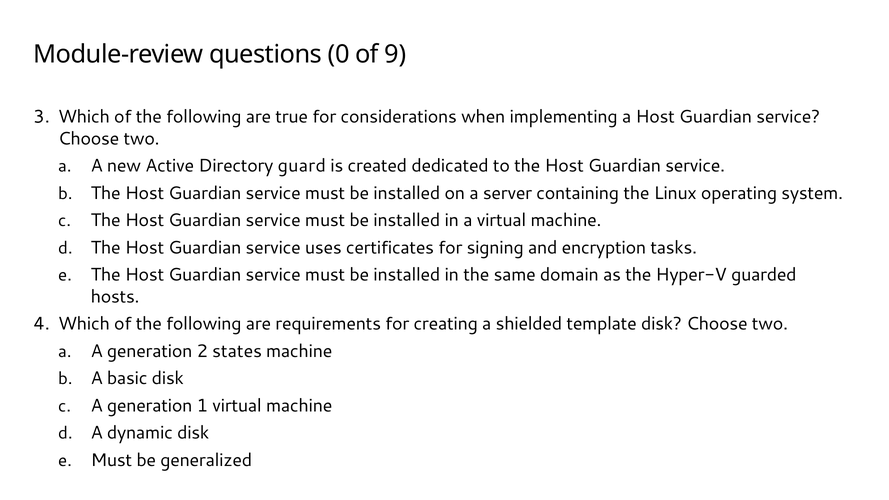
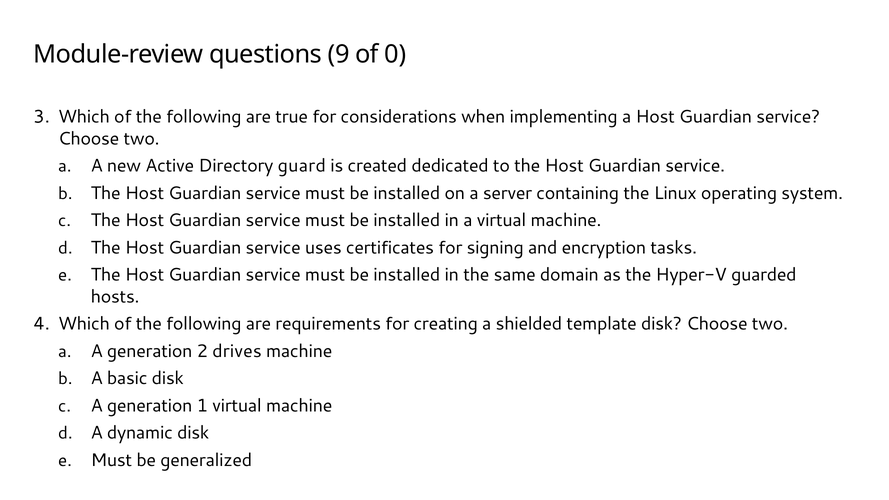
0: 0 -> 9
9: 9 -> 0
states: states -> drives
